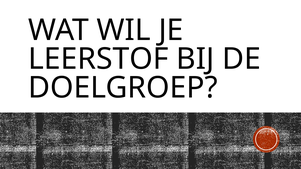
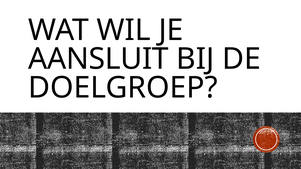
LEERSTOF: LEERSTOF -> AANSLUIT
